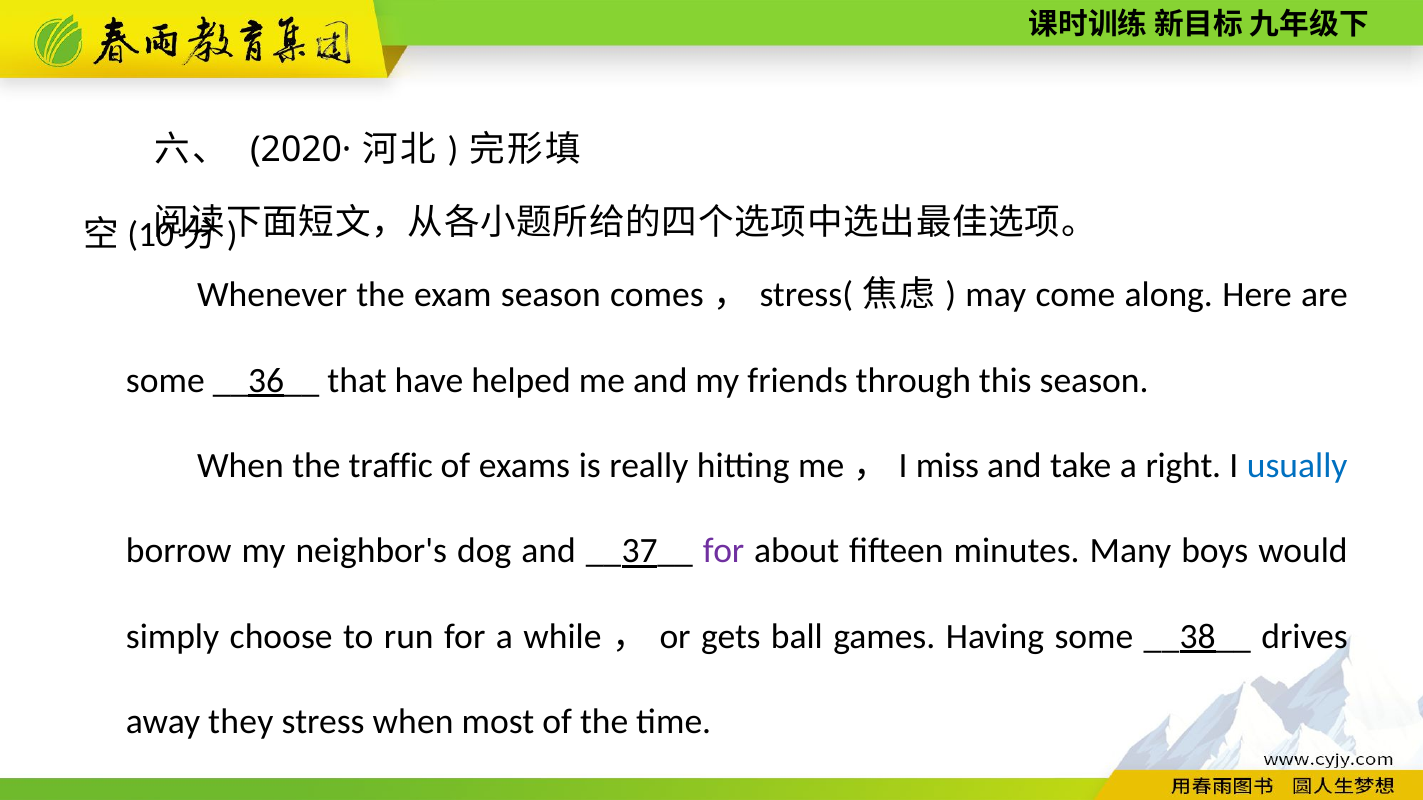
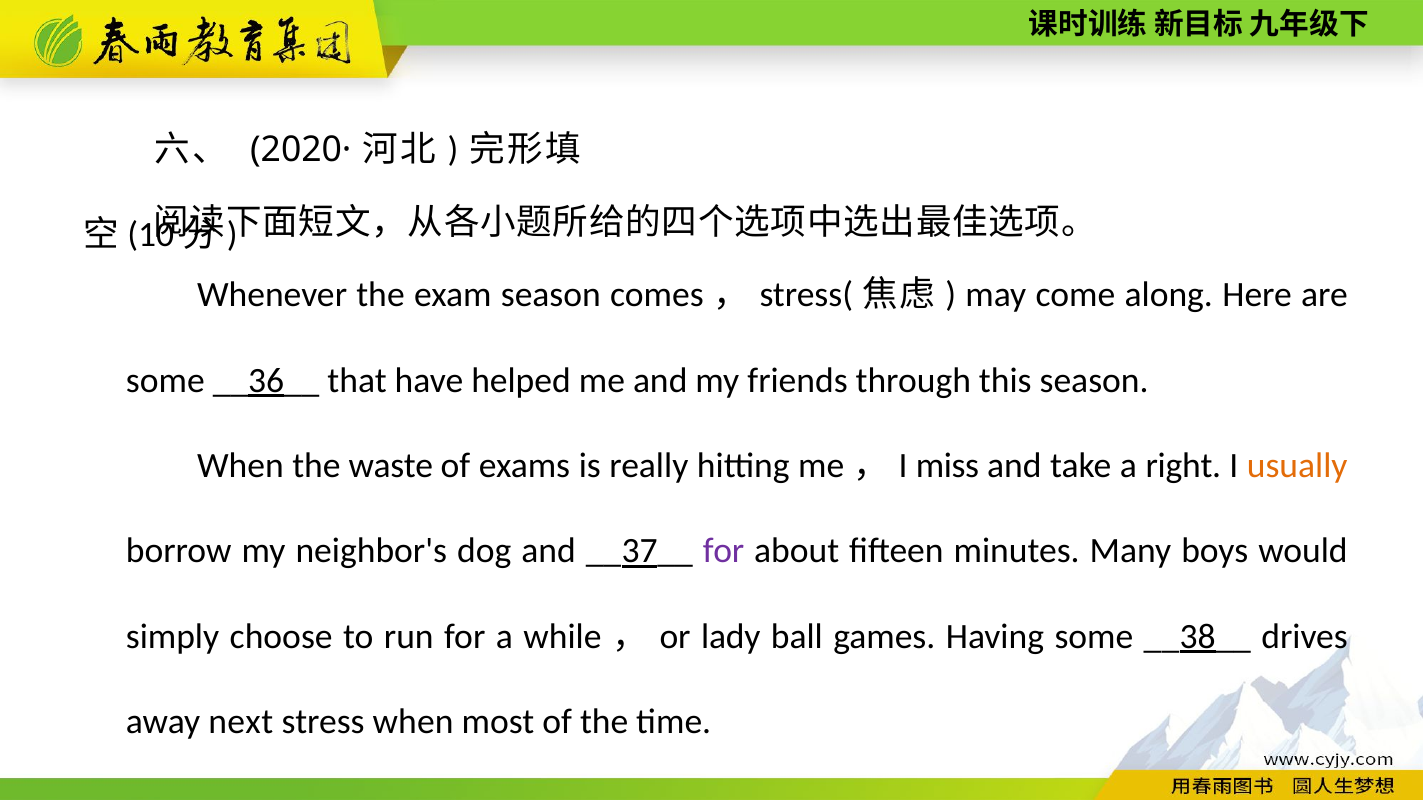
traffic: traffic -> waste
usually colour: blue -> orange
gets: gets -> lady
they: they -> next
